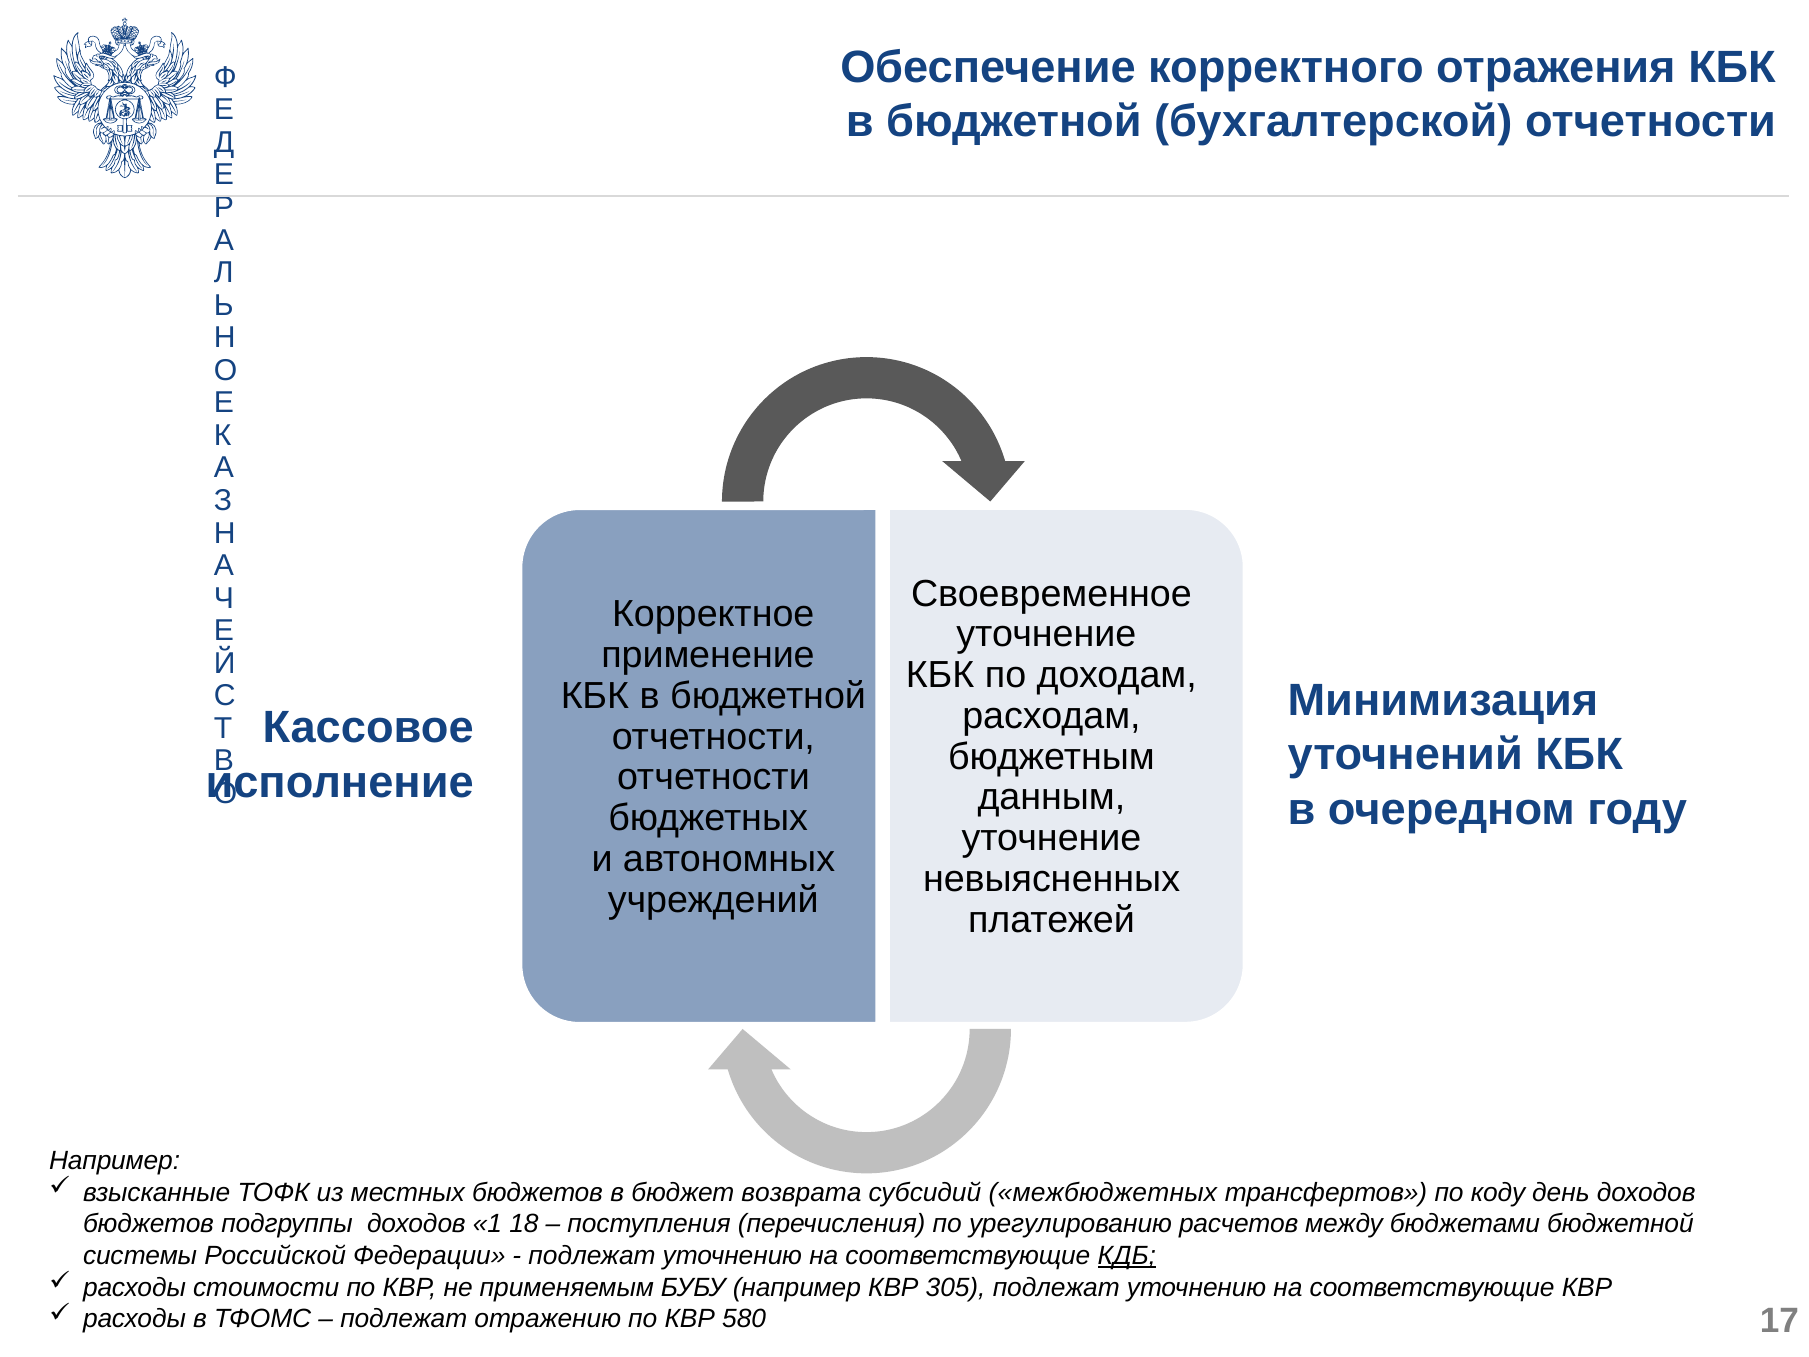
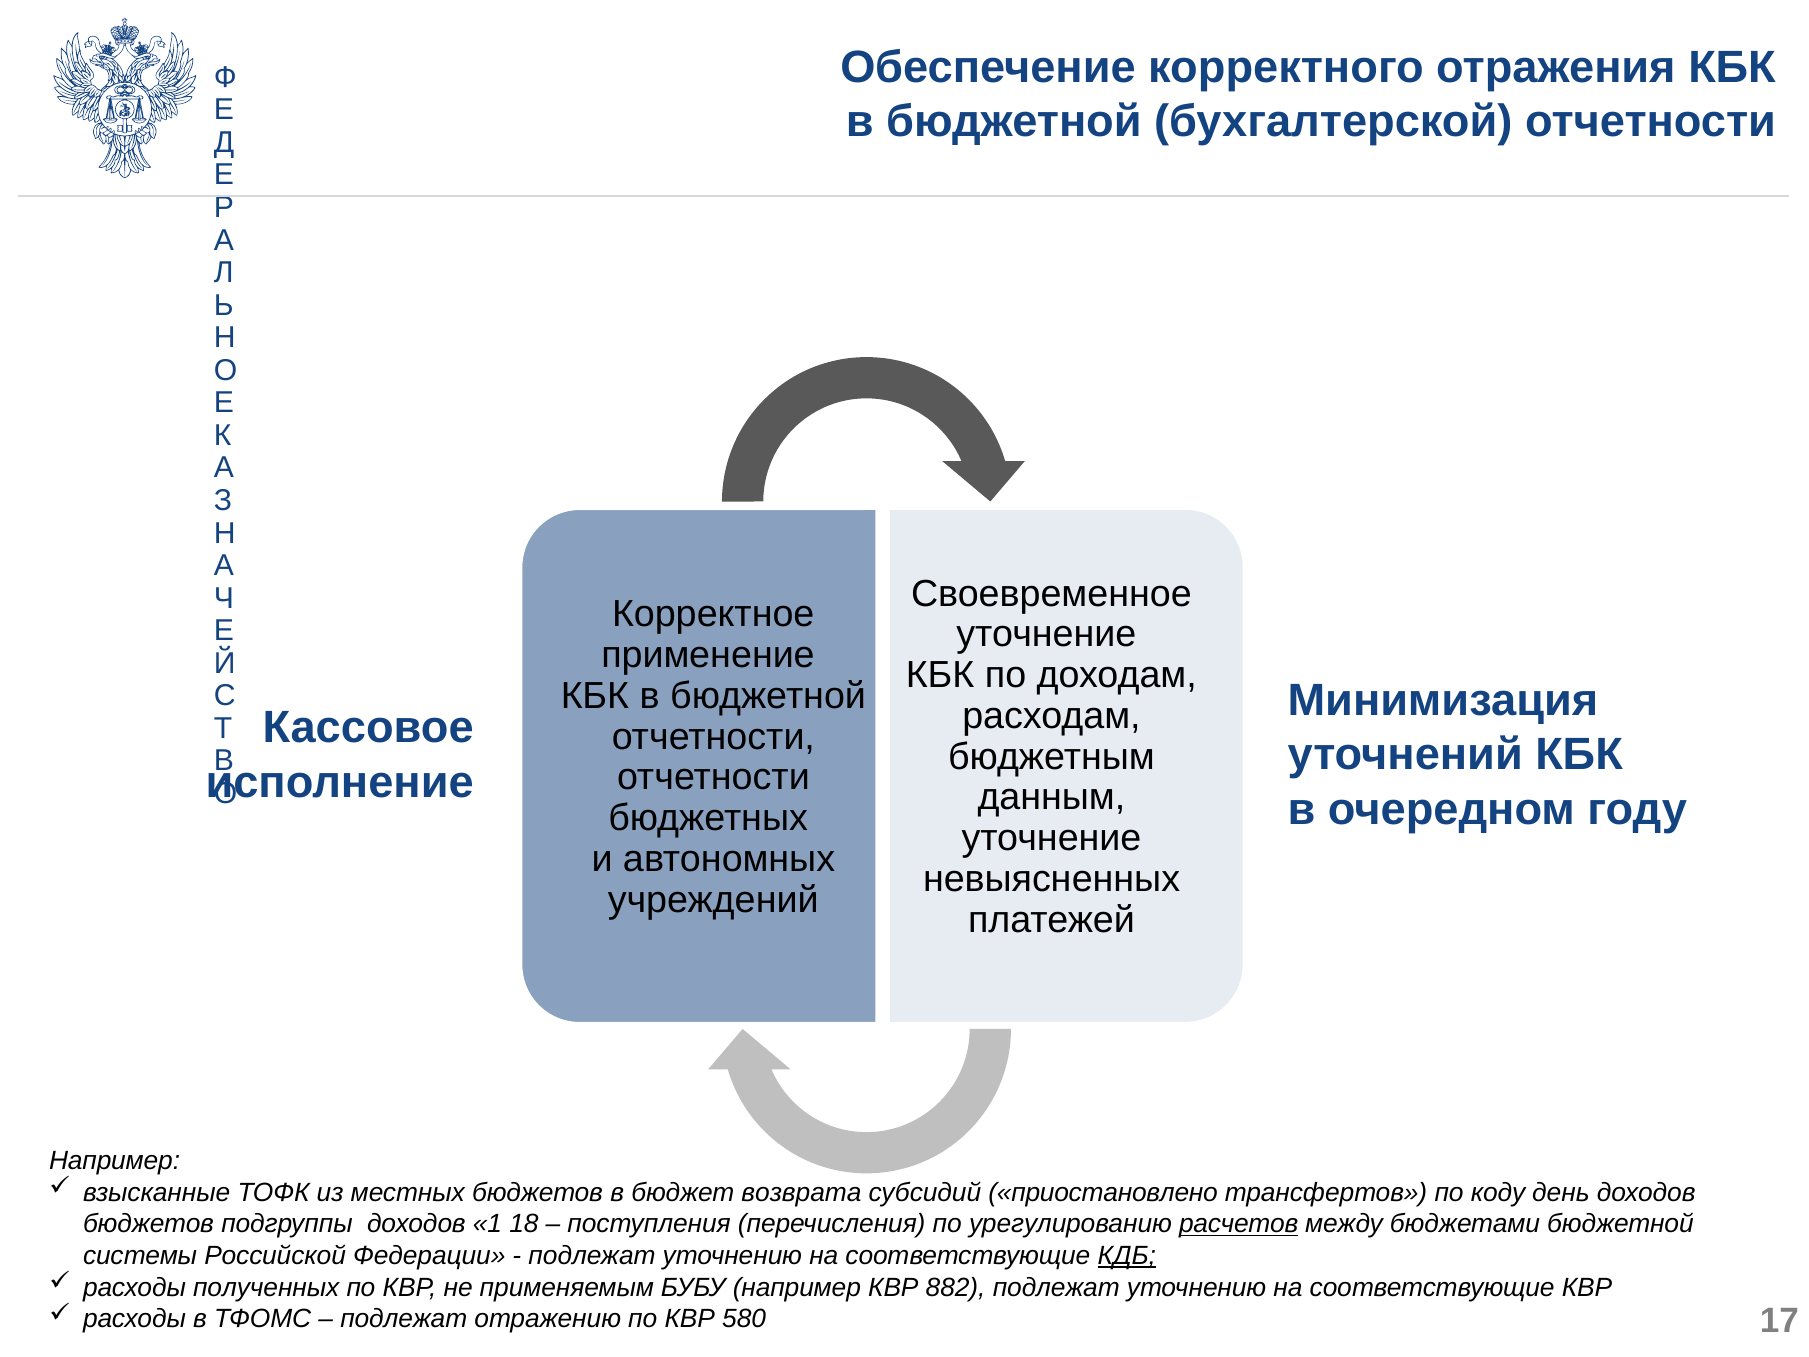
межбюджетных: межбюджетных -> приостановлено
расчетов underline: none -> present
стоимости: стоимости -> полученных
305: 305 -> 882
